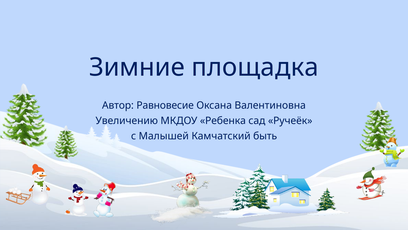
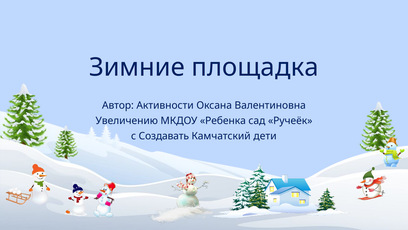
Равновесие: Равновесие -> Активности
Малышей: Малышей -> Создавать
быть: быть -> дети
